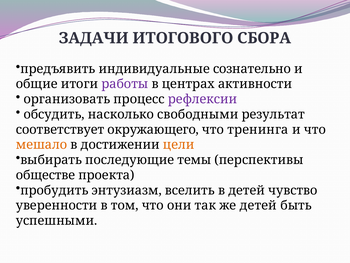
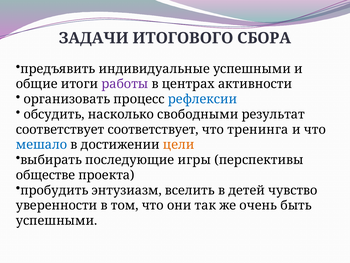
индивидуальные сознательно: сознательно -> успешными
рефлексии colour: purple -> blue
соответствует окружающего: окружающего -> соответствует
мешало colour: orange -> blue
темы: темы -> игры
же детей: детей -> очень
